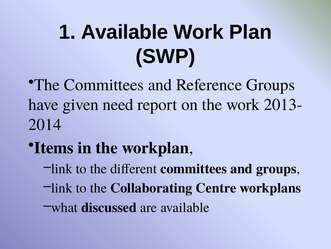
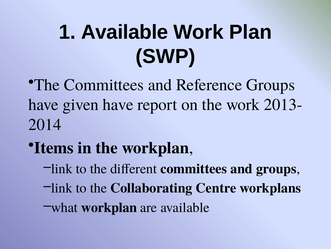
given need: need -> have
what discussed: discussed -> workplan
